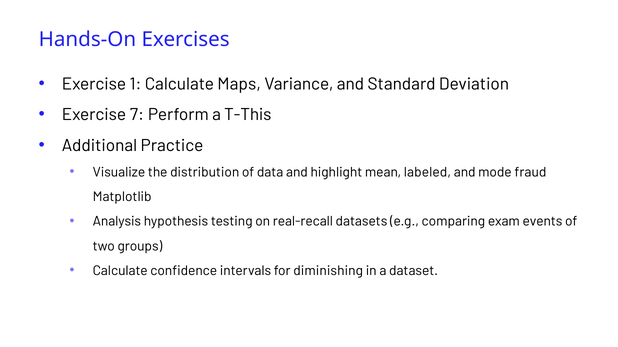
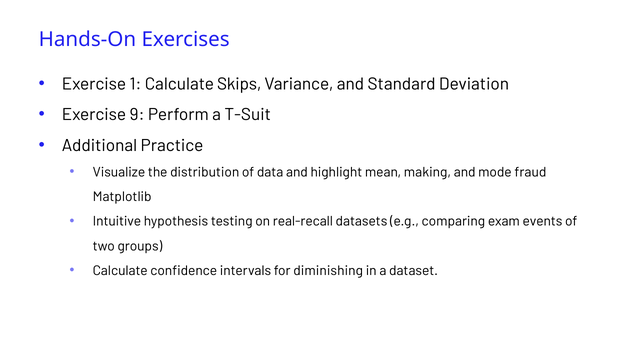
Maps: Maps -> Skips
7: 7 -> 9
T-This: T-This -> T-Suit
labeled: labeled -> making
Analysis: Analysis -> Intuitive
